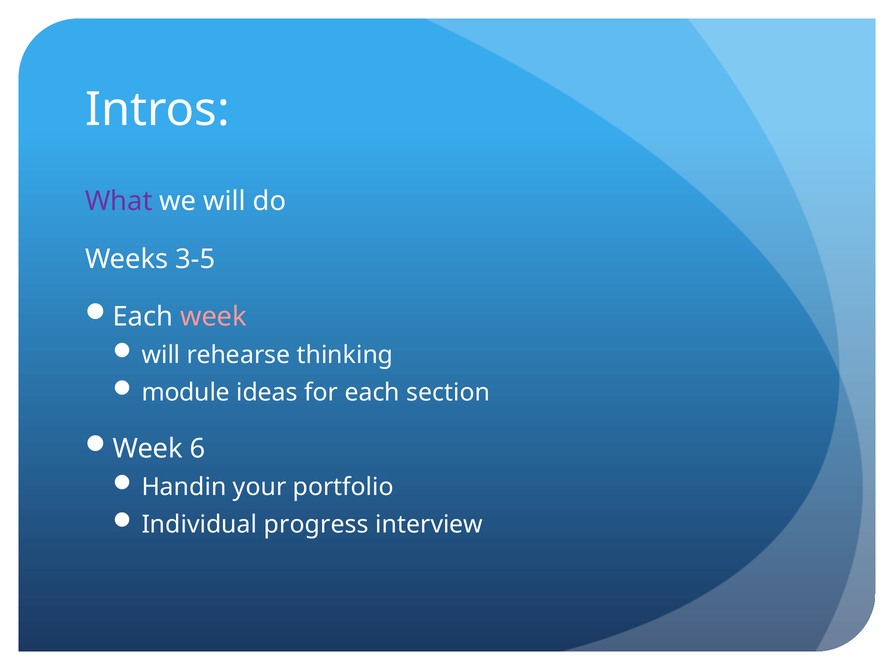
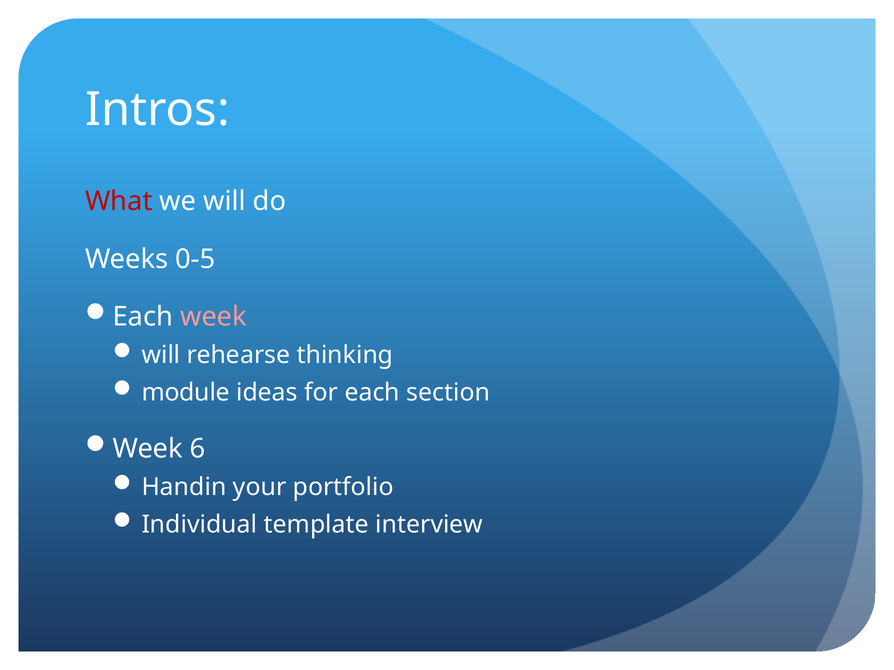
What colour: purple -> red
3-5: 3-5 -> 0-5
progress: progress -> template
